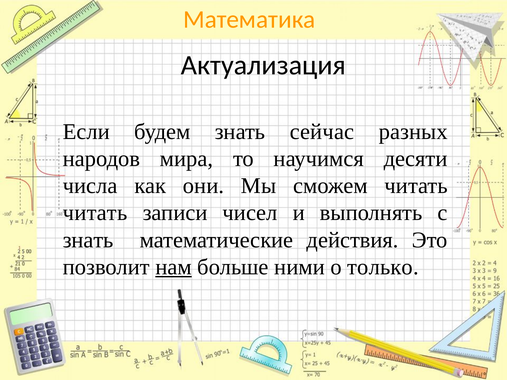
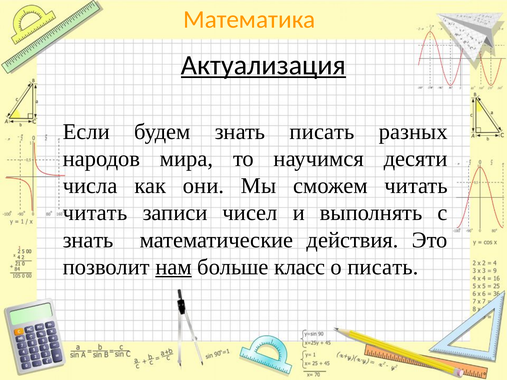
Актуализация underline: none -> present
знать сейчас: сейчас -> писать
ними: ними -> класс
о только: только -> писать
